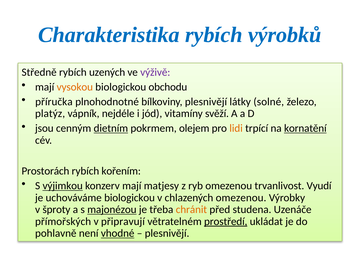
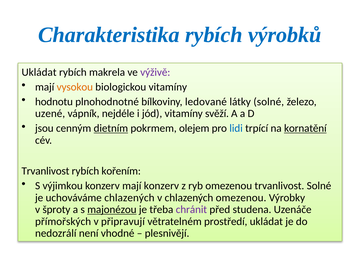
Středně at (39, 72): Středně -> Ukládat
uzených: uzených -> makrela
biologickou obchodu: obchodu -> vitamíny
příručka: příručka -> hodnotu
bílkoviny plesnivějí: plesnivějí -> ledované
platýz: platýz -> uzené
lidi colour: orange -> blue
Prostorách at (45, 171): Prostorách -> Trvanlivost
výjimkou underline: present -> none
mají matjesy: matjesy -> konzerv
trvanlivost Vyudí: Vyudí -> Solné
uchováváme biologickou: biologickou -> chlazených
chránit colour: orange -> purple
prostředí underline: present -> none
pohlavně: pohlavně -> nedozrálí
vhodné underline: present -> none
